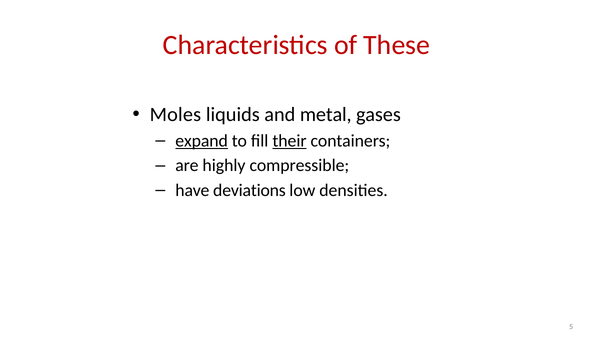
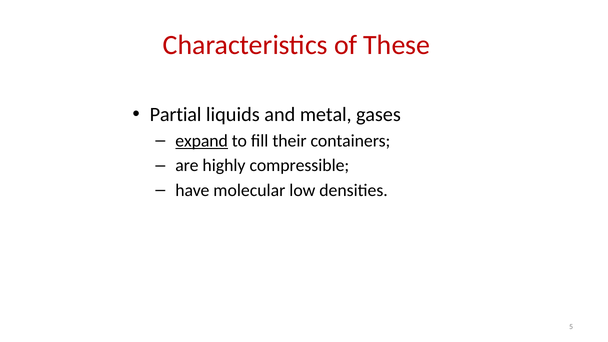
Moles: Moles -> Partial
their underline: present -> none
deviations: deviations -> molecular
